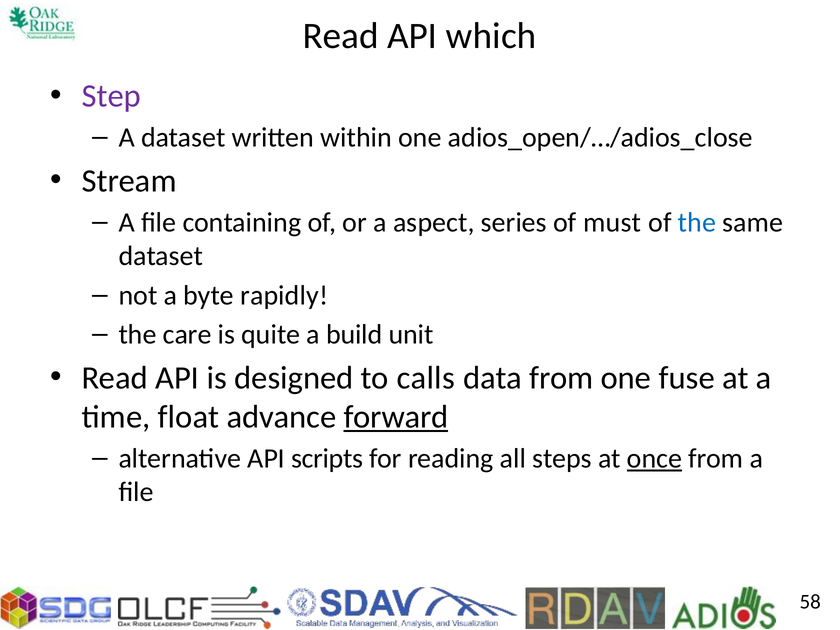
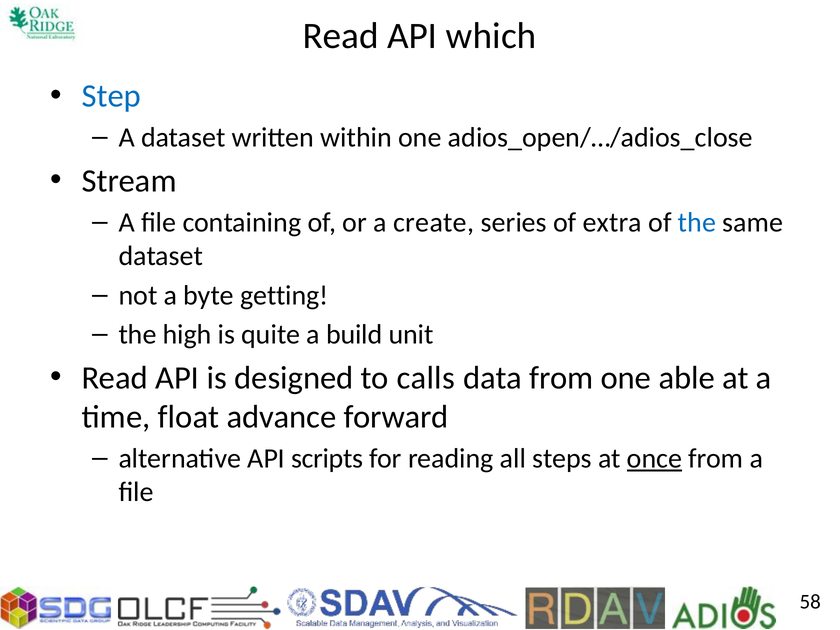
Step colour: purple -> blue
aspect: aspect -> create
must: must -> extra
rapidly: rapidly -> getting
care: care -> high
fuse: fuse -> able
forward underline: present -> none
